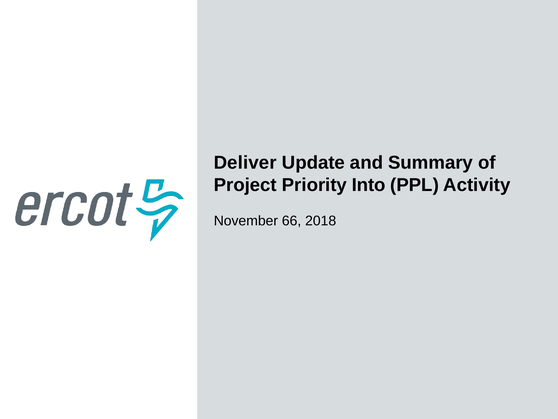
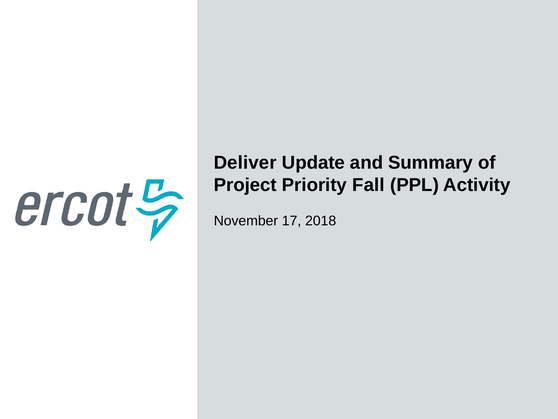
Into: Into -> Fall
66: 66 -> 17
